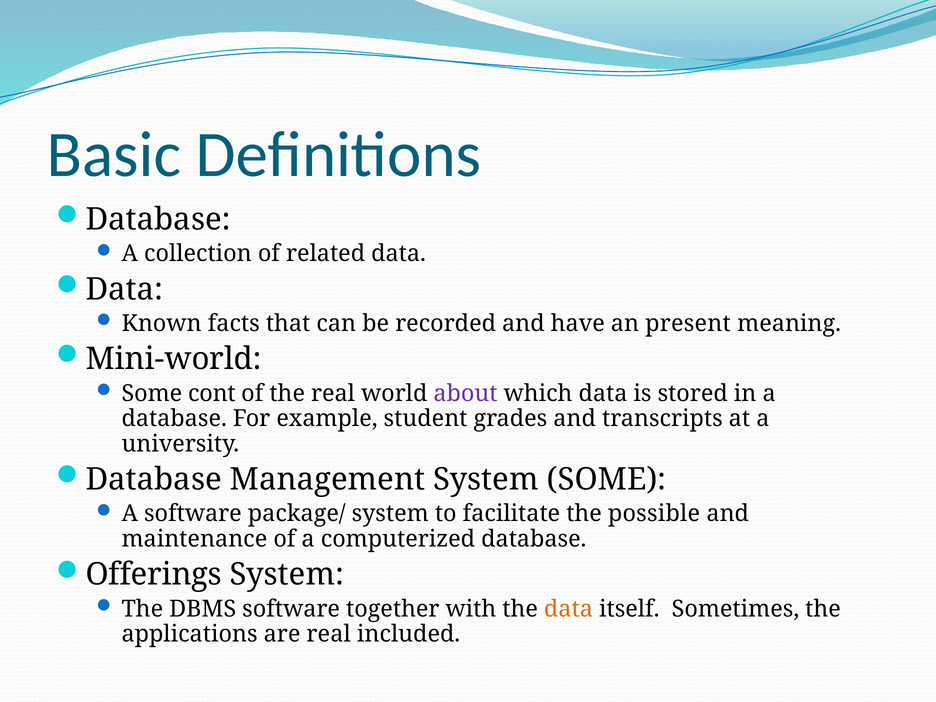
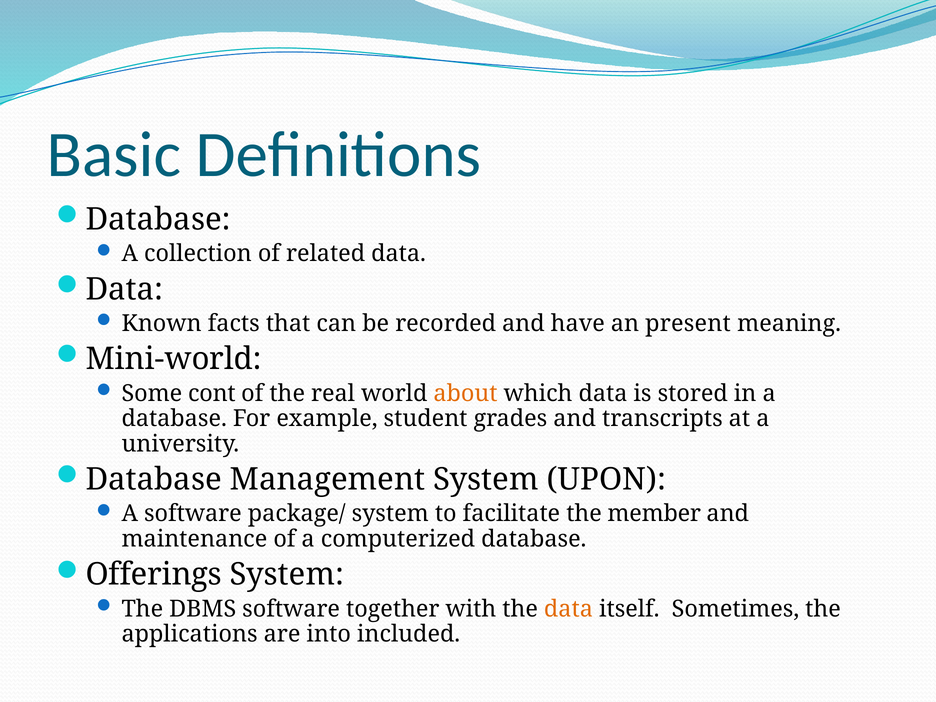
about colour: purple -> orange
System SOME: SOME -> UPON
possible: possible -> member
are real: real -> into
